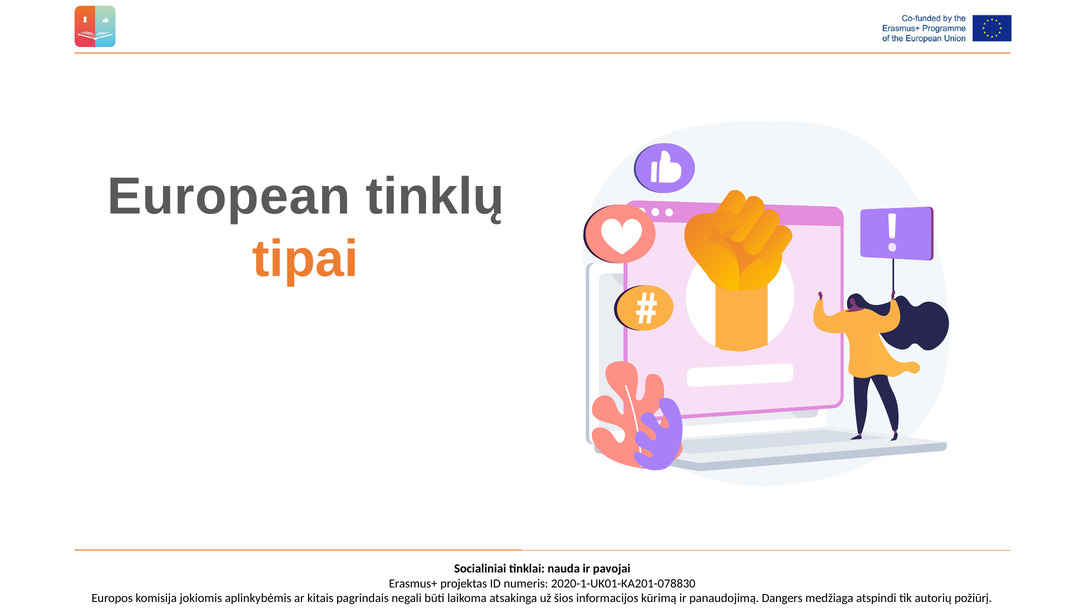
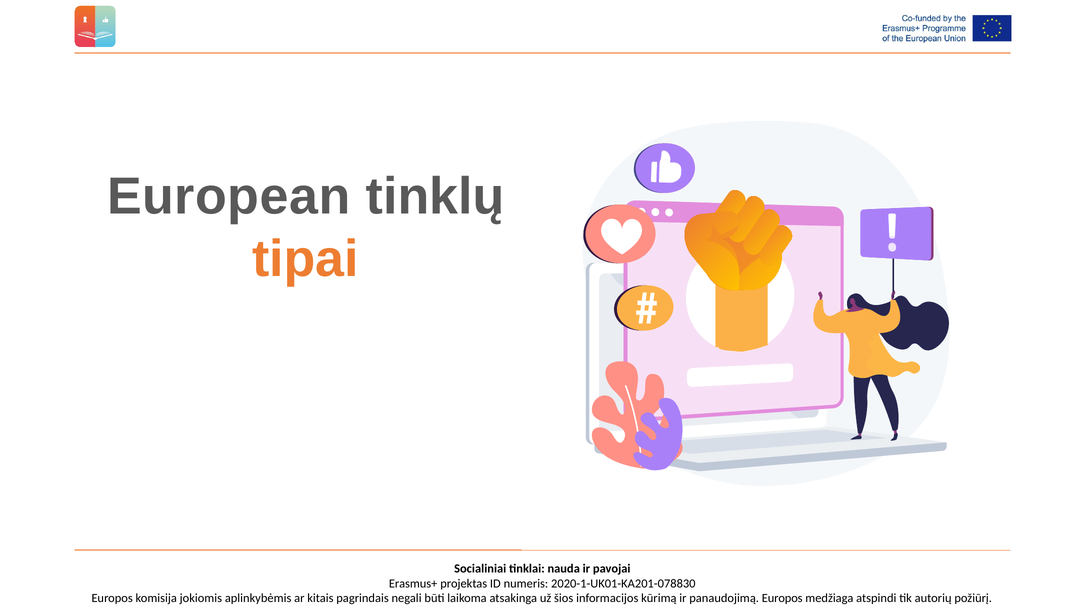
panaudojimą Dangers: Dangers -> Europos
